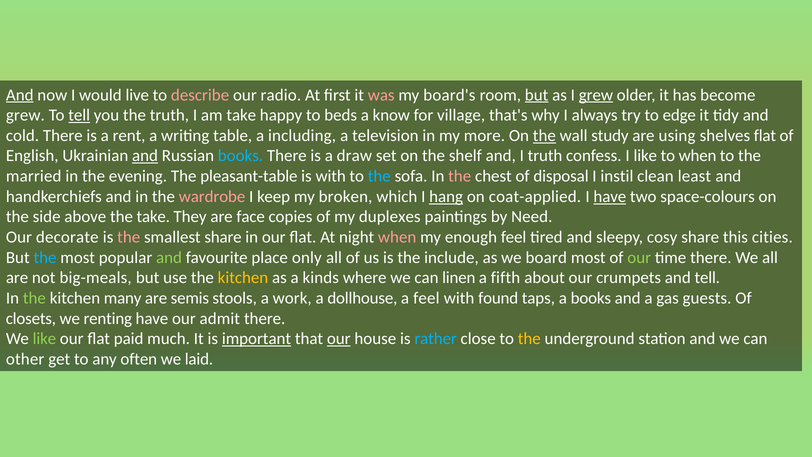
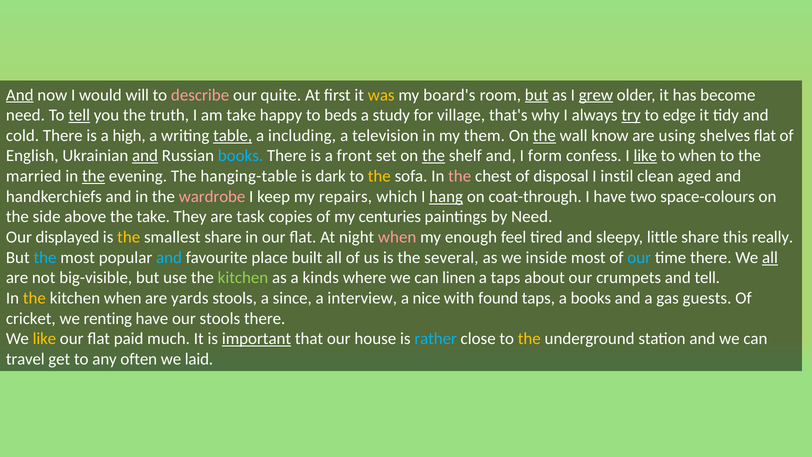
live: live -> will
radio: radio -> quite
was colour: pink -> yellow
grew at (25, 115): grew -> need
know: know -> study
try underline: none -> present
rent: rent -> high
table underline: none -> present
more: more -> them
study: study -> know
draw: draw -> front
the at (434, 156) underline: none -> present
I truth: truth -> form
like at (645, 156) underline: none -> present
the at (94, 176) underline: none -> present
pleasant-table: pleasant-table -> hanging-table
is with: with -> dark
the at (379, 176) colour: light blue -> yellow
least: least -> aged
broken: broken -> repairs
coat-applied: coat-applied -> coat-through
have at (610, 196) underline: present -> none
face: face -> task
duplexes: duplexes -> centuries
decorate: decorate -> displayed
the at (129, 237) colour: pink -> yellow
cosy: cosy -> little
cities: cities -> really
and at (169, 257) colour: light green -> light blue
only: only -> built
include: include -> several
board: board -> inside
our at (639, 257) colour: light green -> light blue
all at (770, 257) underline: none -> present
big-meals: big-meals -> big-visible
kitchen at (243, 278) colour: yellow -> light green
a fifth: fifth -> taps
the at (34, 298) colour: light green -> yellow
kitchen many: many -> when
semis: semis -> yards
work: work -> since
dollhouse: dollhouse -> interview
a feel: feel -> nice
closets: closets -> cricket
our admit: admit -> stools
like at (44, 339) colour: light green -> yellow
our at (339, 339) underline: present -> none
other: other -> travel
